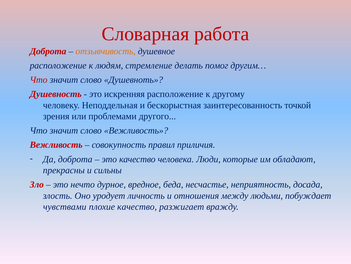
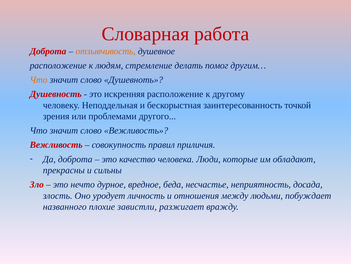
Что at (39, 80) colour: red -> orange
чувствами: чувствами -> названного
плохие качество: качество -> завистли
